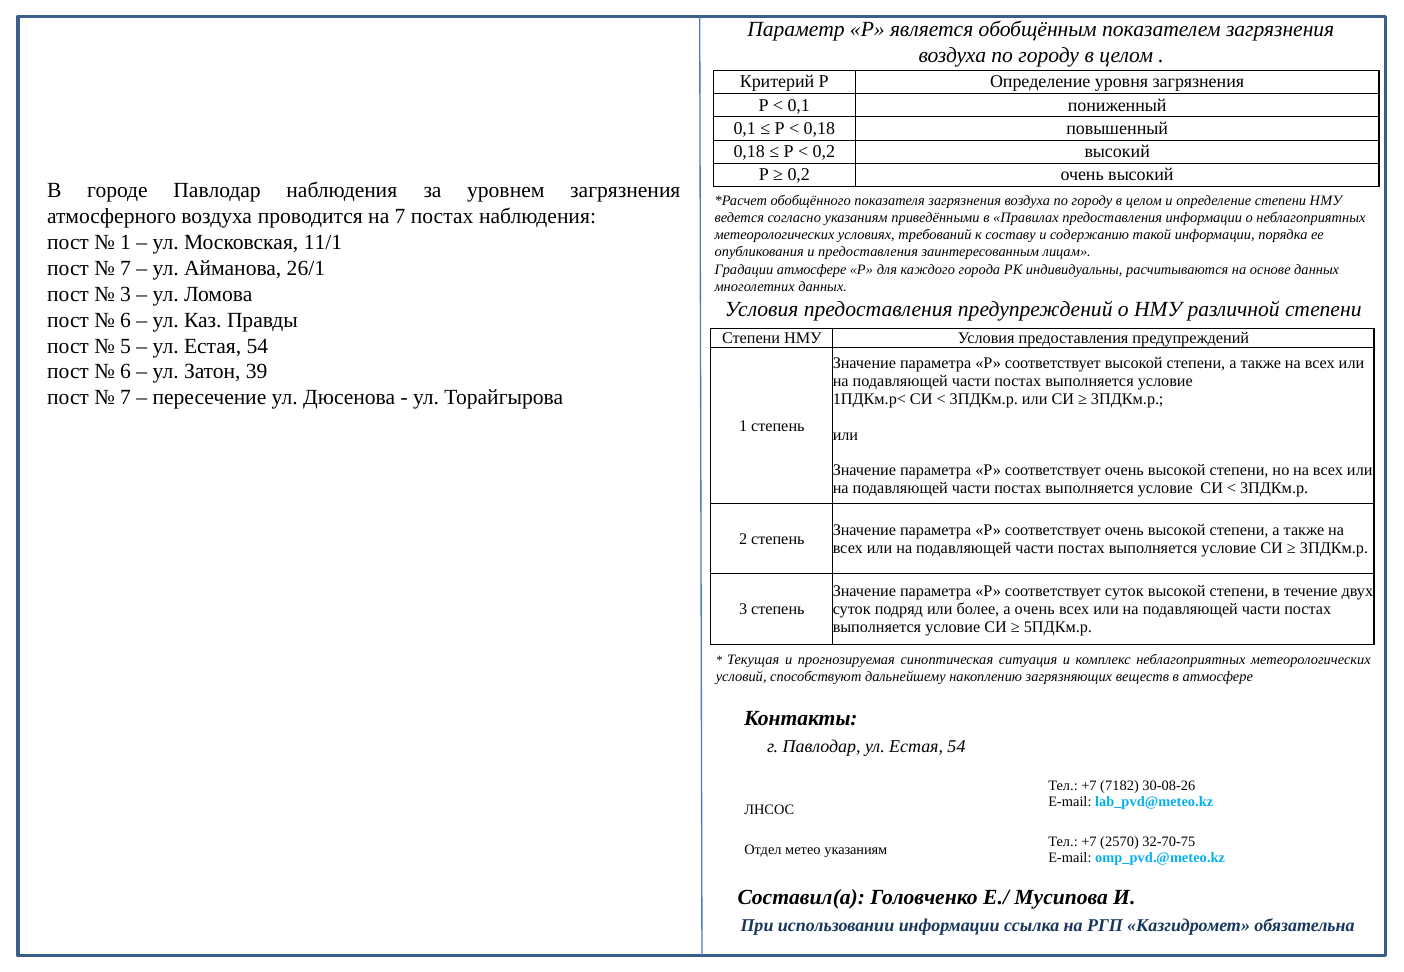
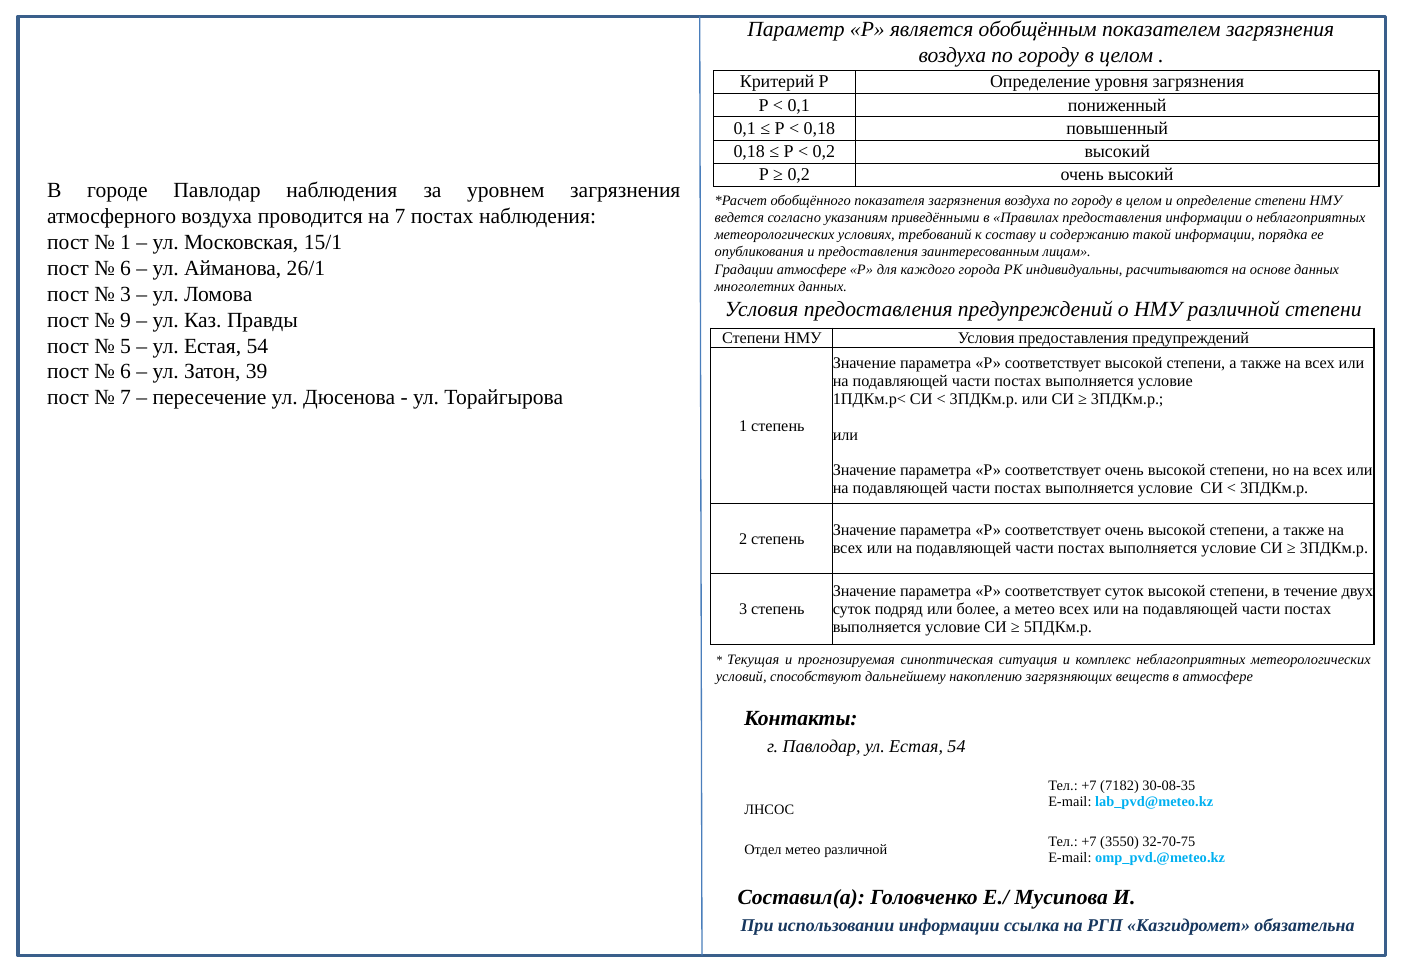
11/1: 11/1 -> 15/1
7 at (126, 268): 7 -> 6
6 at (126, 320): 6 -> 9
а очень: очень -> метео
30-08-26: 30-08-26 -> 30-08-35
2570: 2570 -> 3550
метео указаниям: указаниям -> различной
